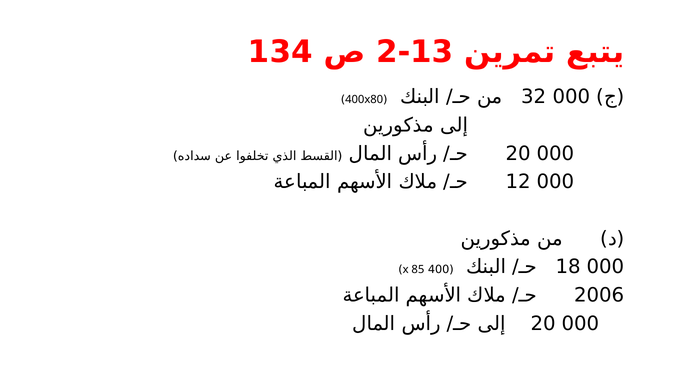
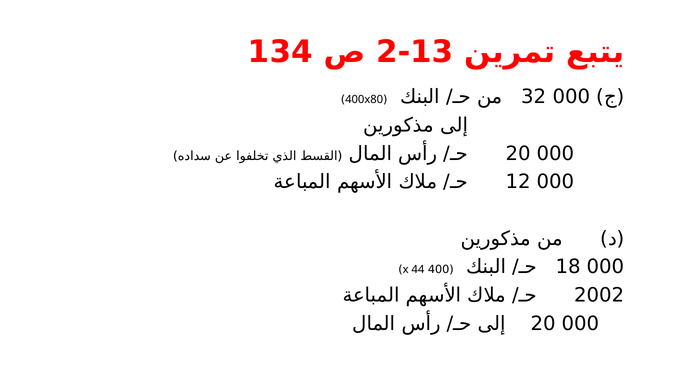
85: 85 -> 44
2006: 2006 -> 2002
